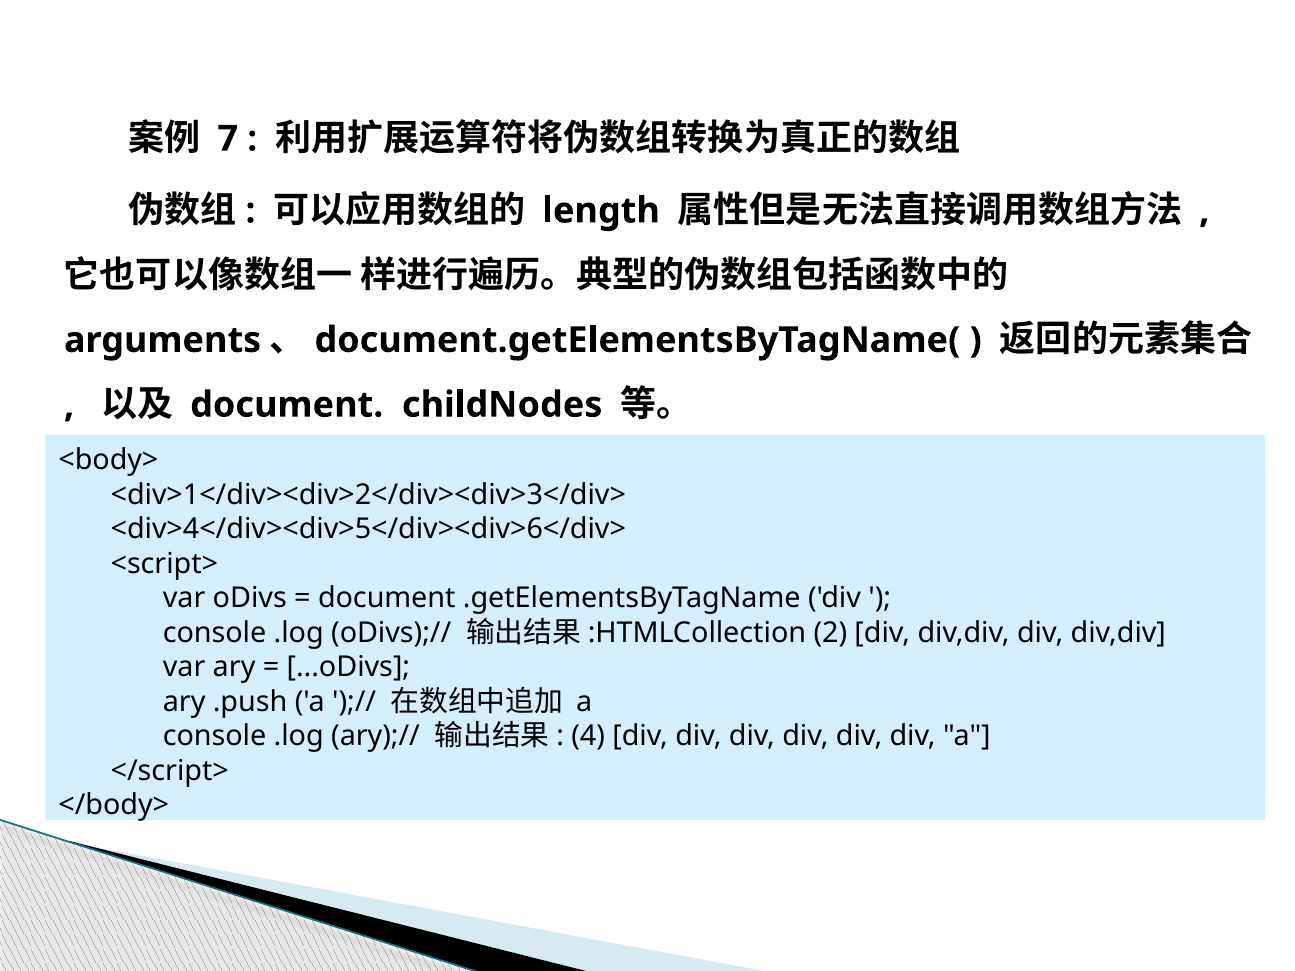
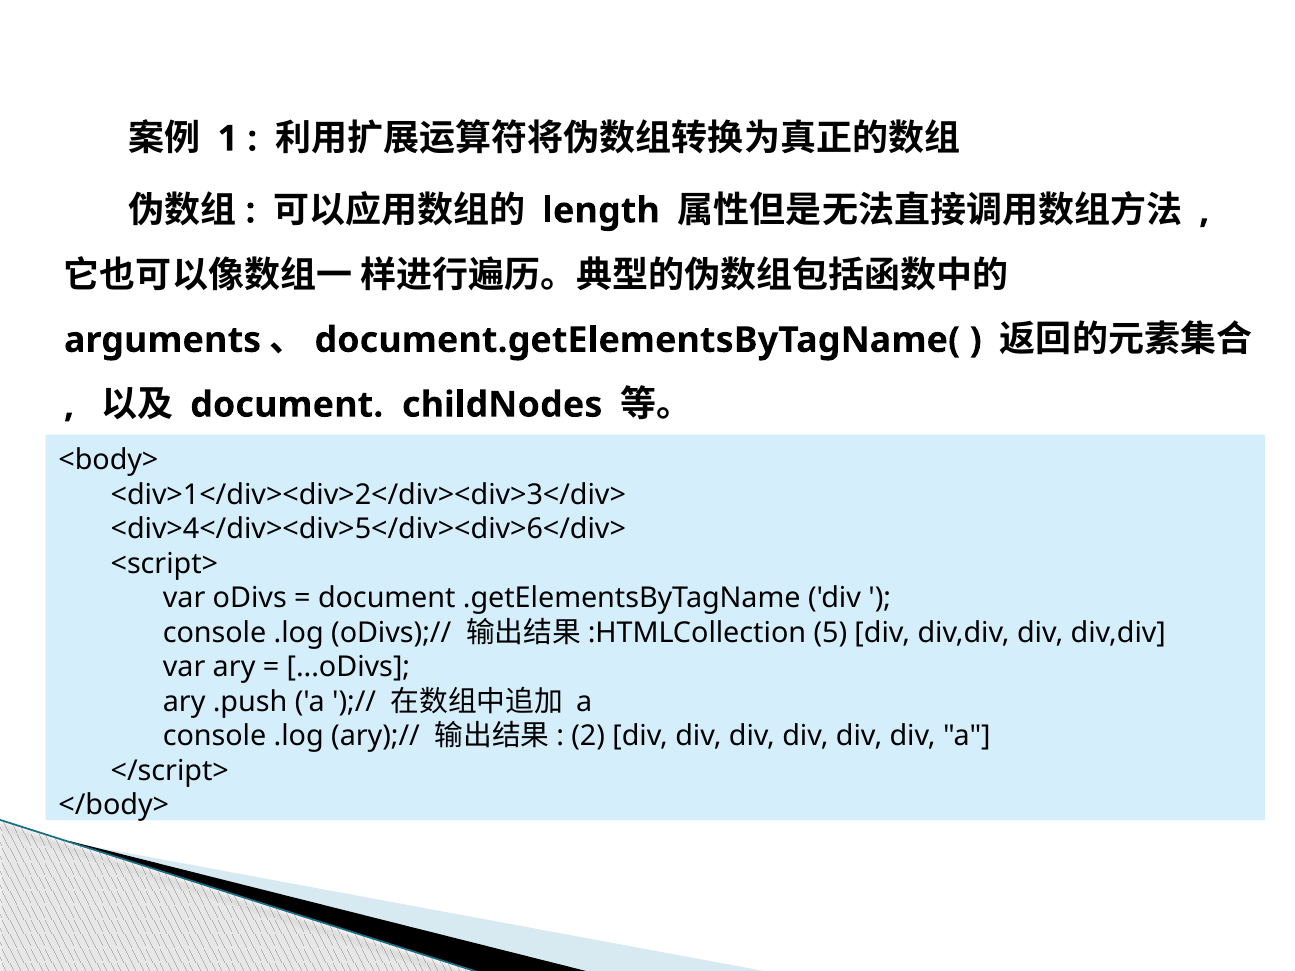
7: 7 -> 1
2: 2 -> 5
4: 4 -> 2
